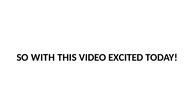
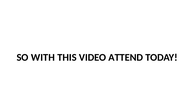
EXCITED: EXCITED -> ATTEND
